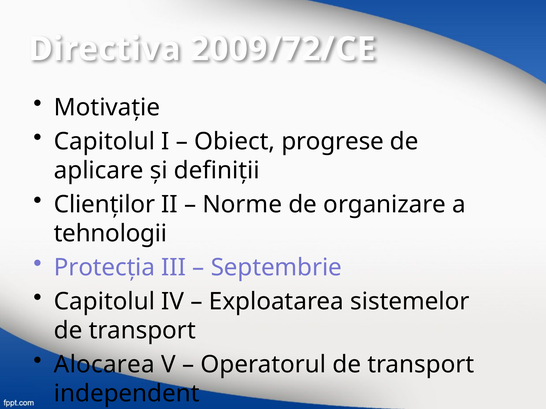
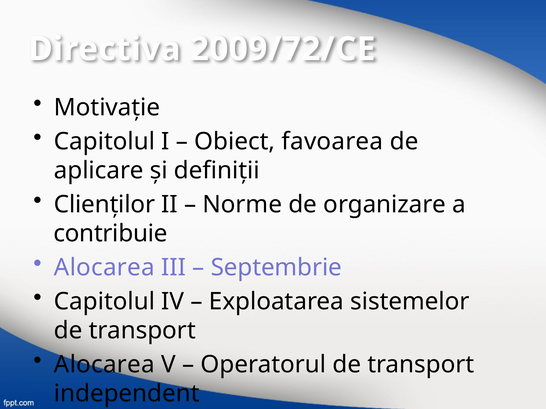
progrese: progrese -> favoarea
tehnologii: tehnologii -> contribuie
Protecţia at (104, 268): Protecţia -> Alocarea
